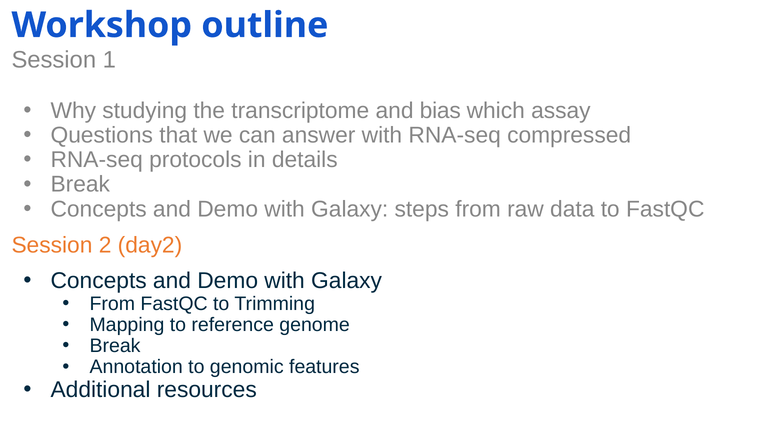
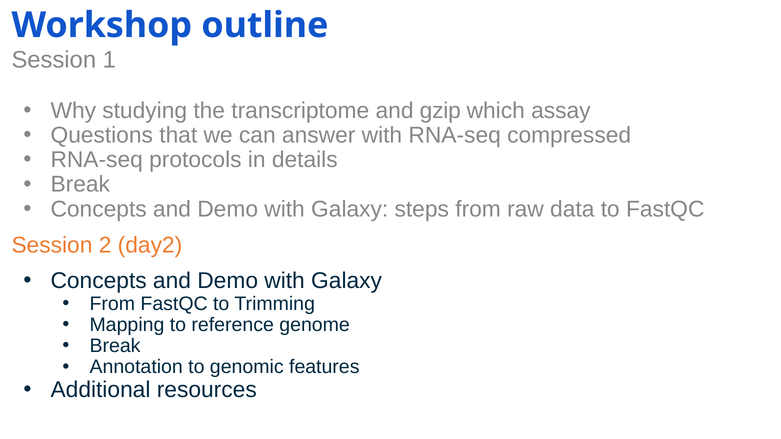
bias: bias -> gzip
